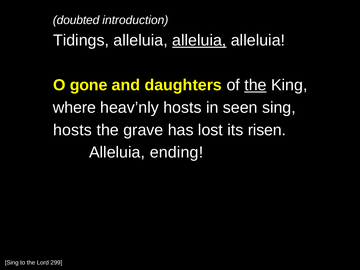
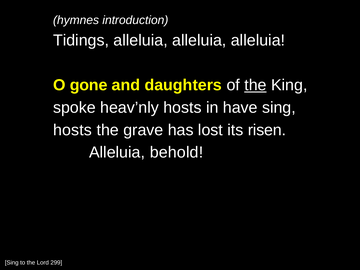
doubted: doubted -> hymnes
alleluia at (199, 40) underline: present -> none
where: where -> spoke
seen: seen -> have
ending: ending -> behold
